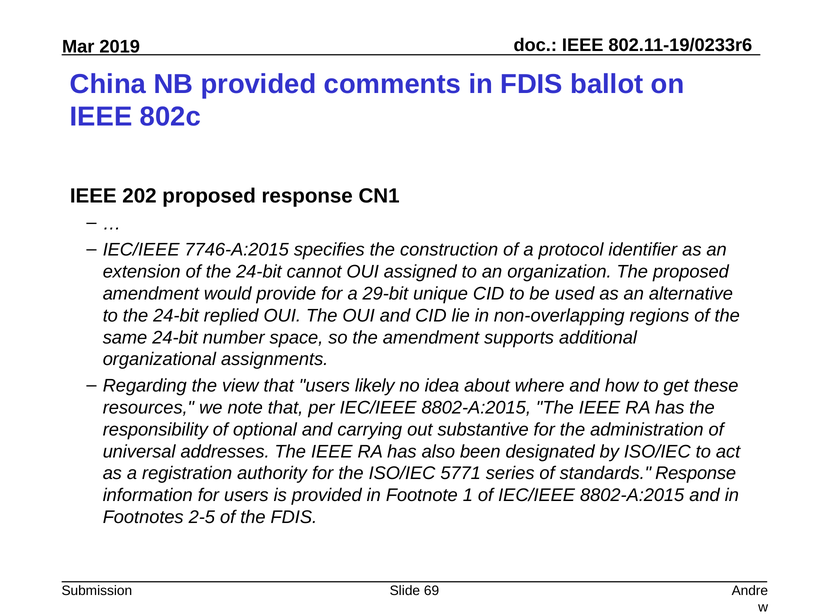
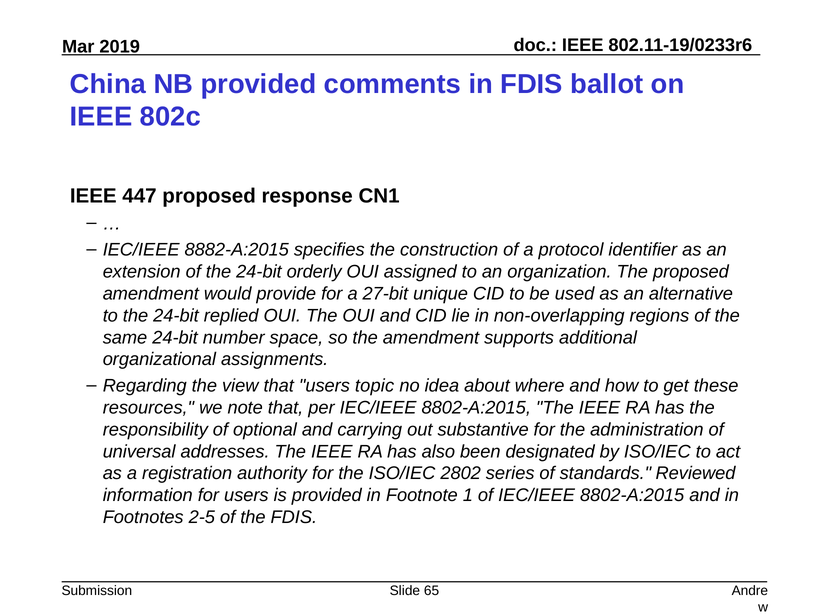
202: 202 -> 447
7746-A:2015: 7746-A:2015 -> 8882-A:2015
cannot: cannot -> orderly
29-bit: 29-bit -> 27-bit
likely: likely -> topic
5771: 5771 -> 2802
standards Response: Response -> Reviewed
69: 69 -> 65
